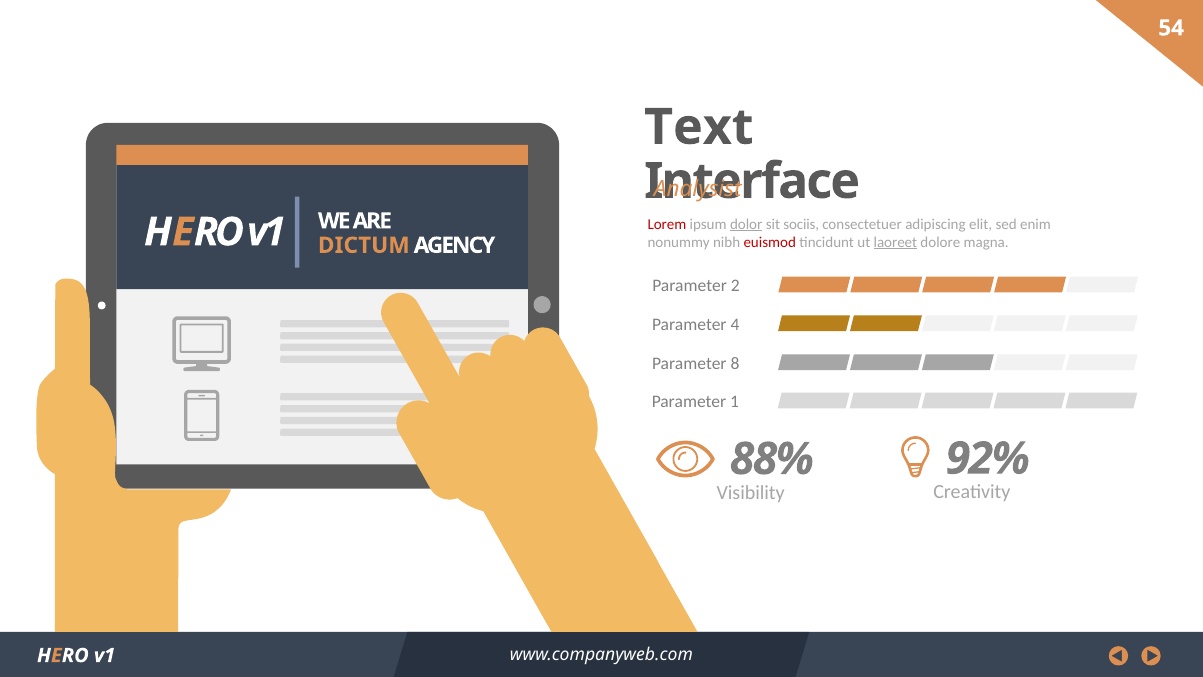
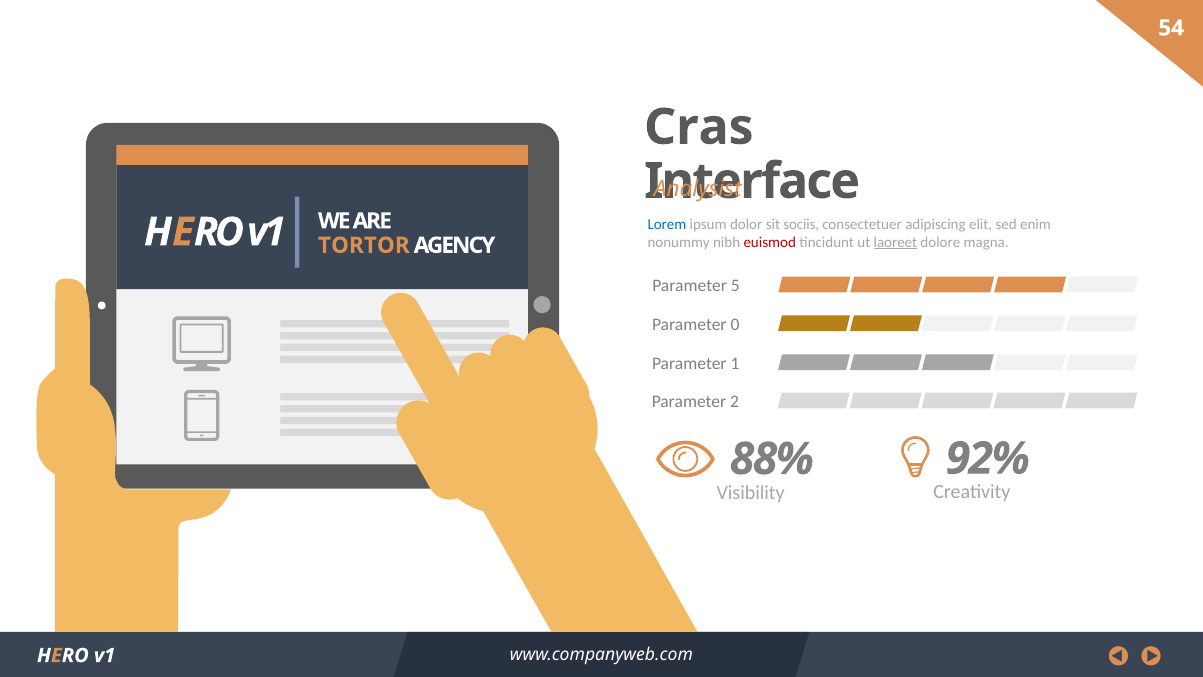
Text: Text -> Cras
Lorem colour: red -> blue
dolor underline: present -> none
DICTUM: DICTUM -> TORTOR
2: 2 -> 5
4: 4 -> 0
8: 8 -> 1
1: 1 -> 2
